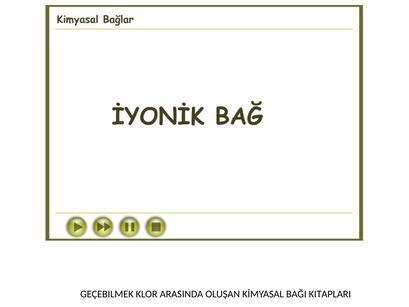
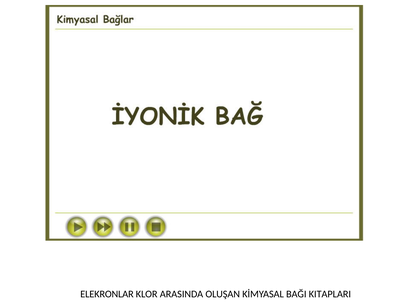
GEÇEBILMEK: GEÇEBILMEK -> ELEKRONLAR
